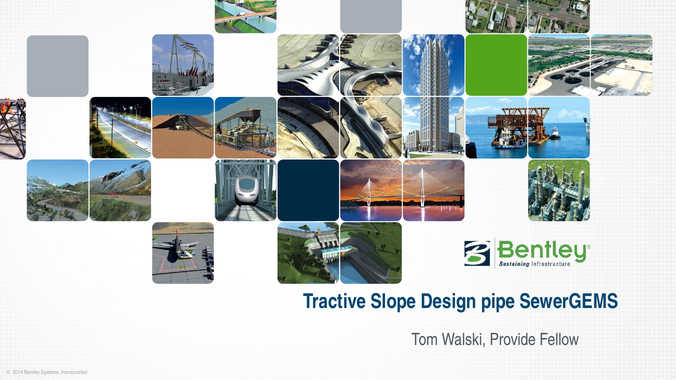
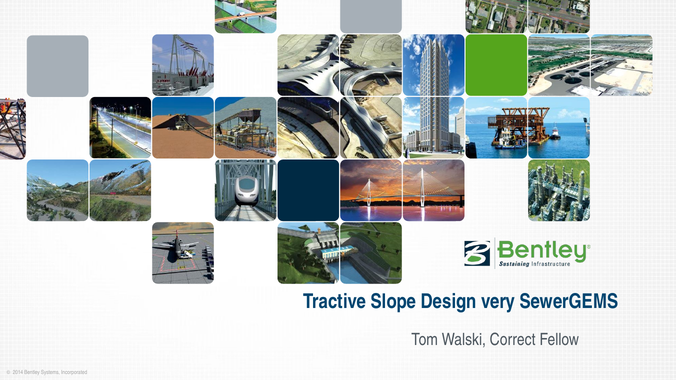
pipe: pipe -> very
Provide: Provide -> Correct
